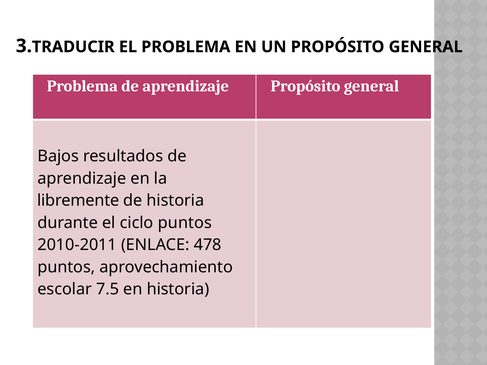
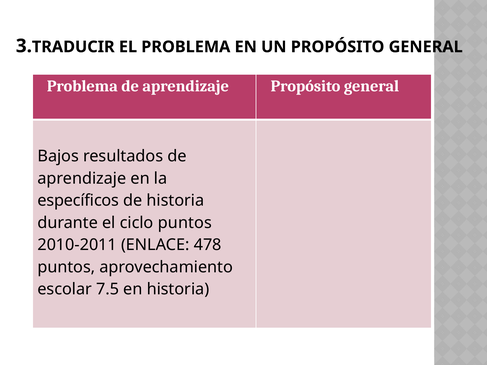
libremente: libremente -> específicos
